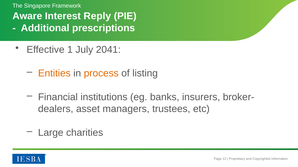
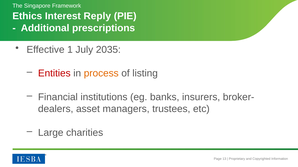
Aware: Aware -> Ethics
2041: 2041 -> 2035
Entities colour: orange -> red
